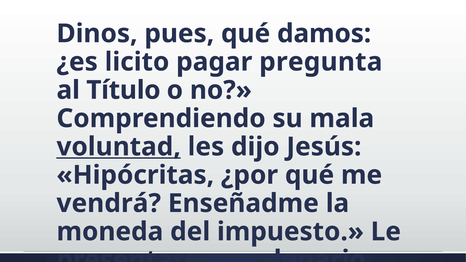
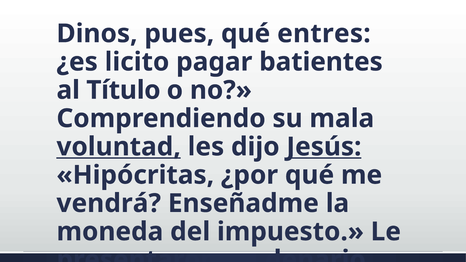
damos: damos -> entres
pregunta: pregunta -> batientes
Jesús underline: none -> present
